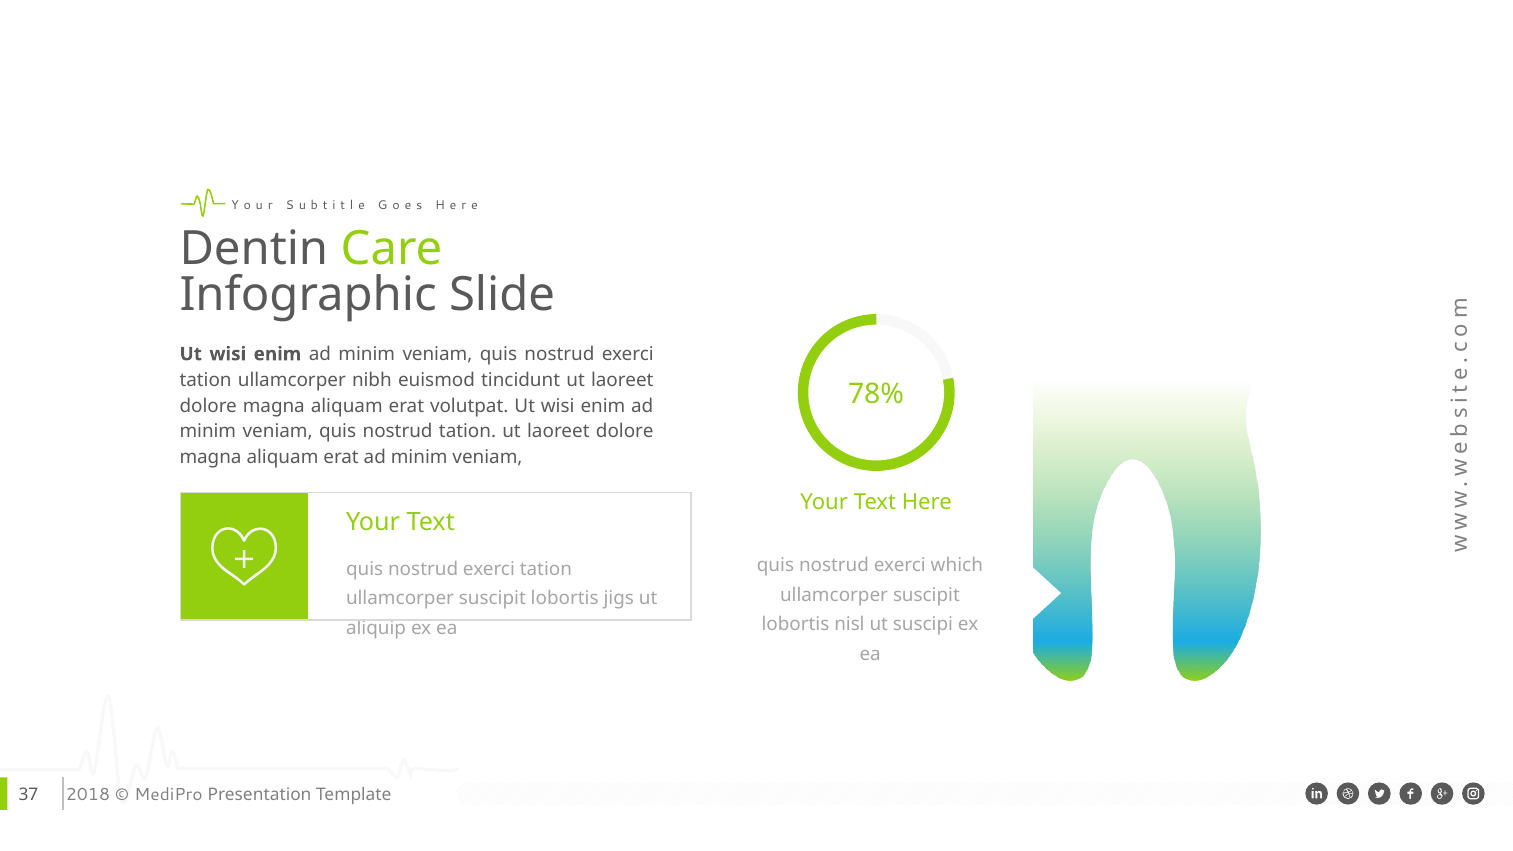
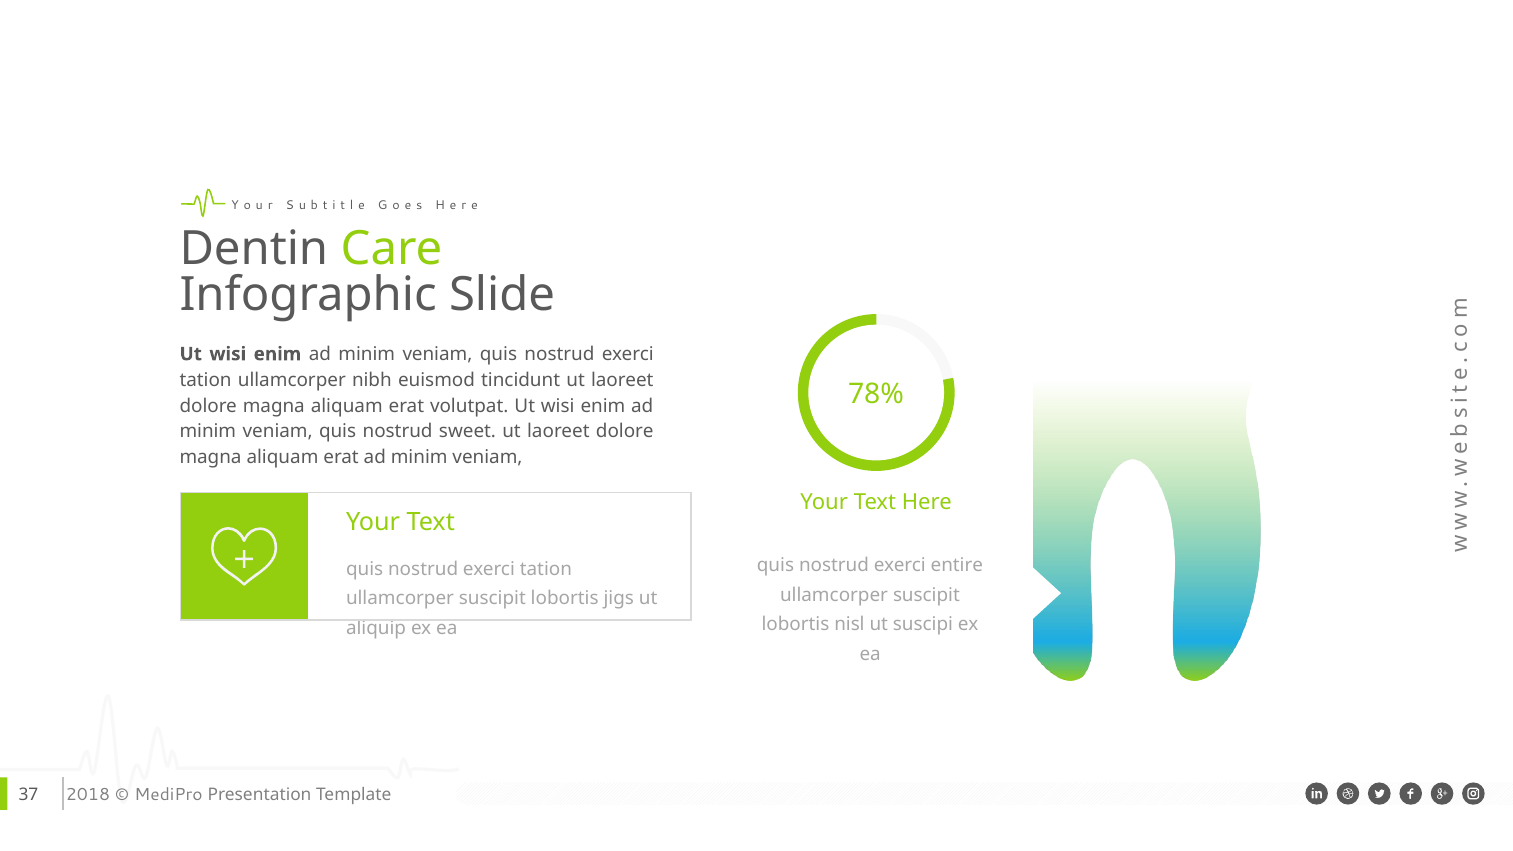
nostrud tation: tation -> sweet
which: which -> entire
